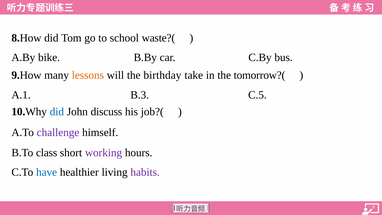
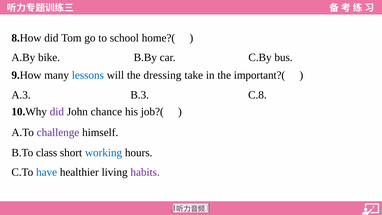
waste?(: waste?( -> home?(
lessons colour: orange -> blue
birthday: birthday -> dressing
tomorrow?(: tomorrow?( -> important?(
A.1: A.1 -> A.3
C.5: C.5 -> C.8
did at (57, 112) colour: blue -> purple
discuss: discuss -> chance
working colour: purple -> blue
